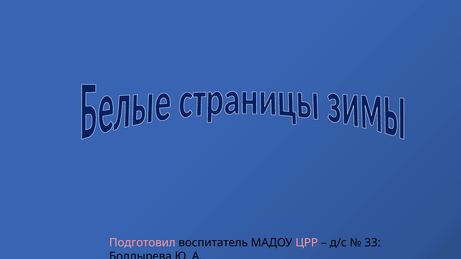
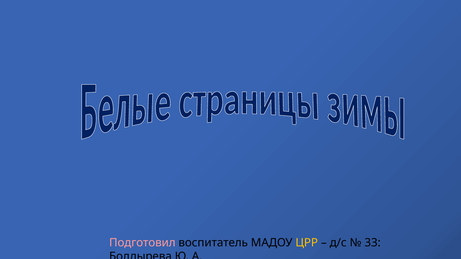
ЦРР colour: pink -> yellow
